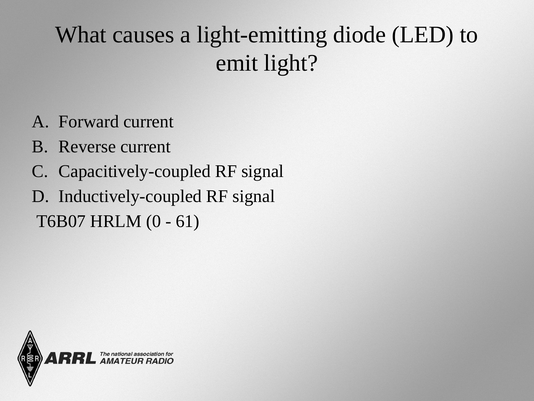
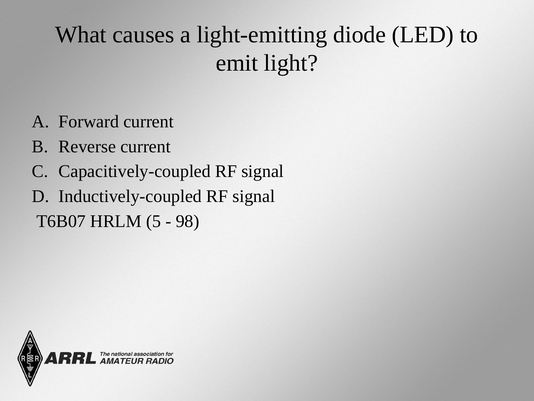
0: 0 -> 5
61: 61 -> 98
